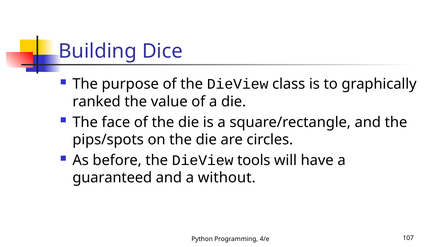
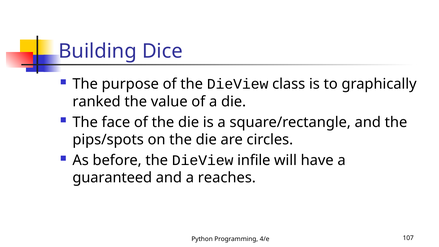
tools: tools -> infile
without: without -> reaches
